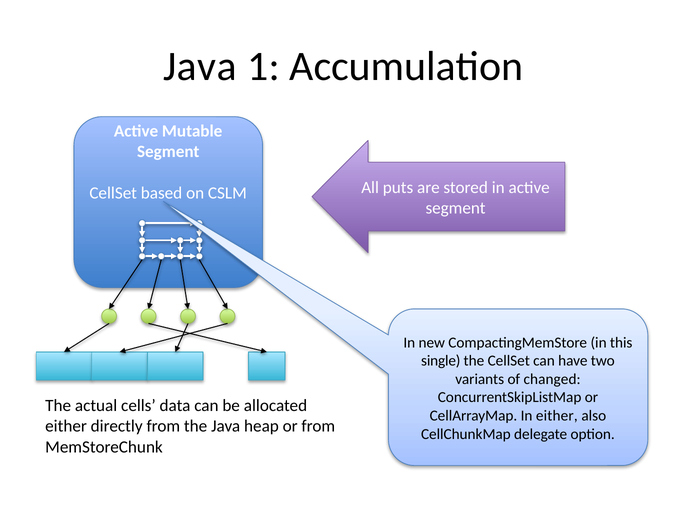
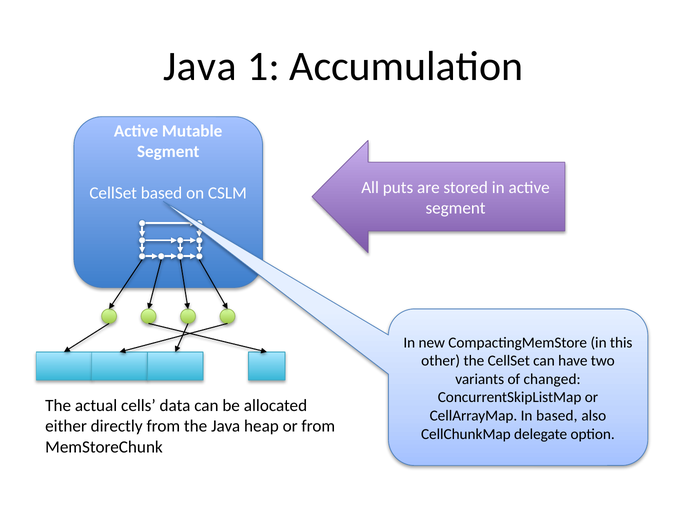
single: single -> other
In either: either -> based
